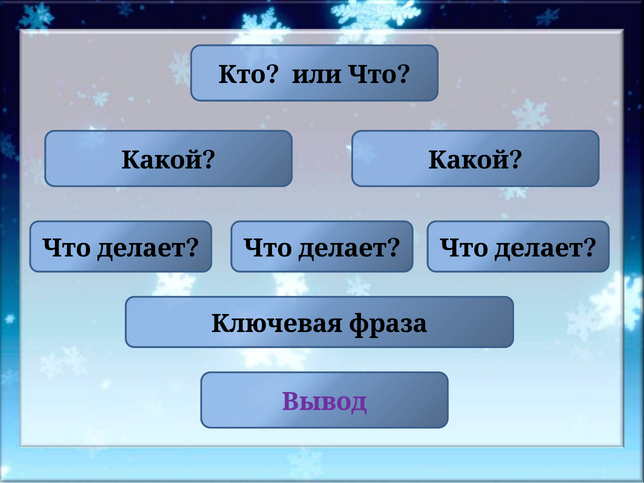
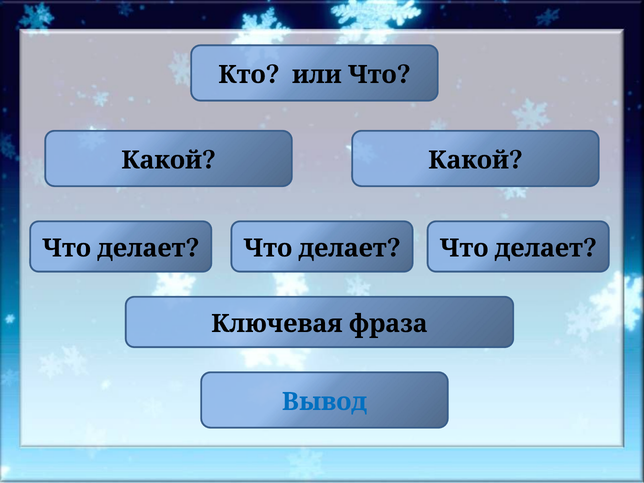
Вывод colour: purple -> blue
